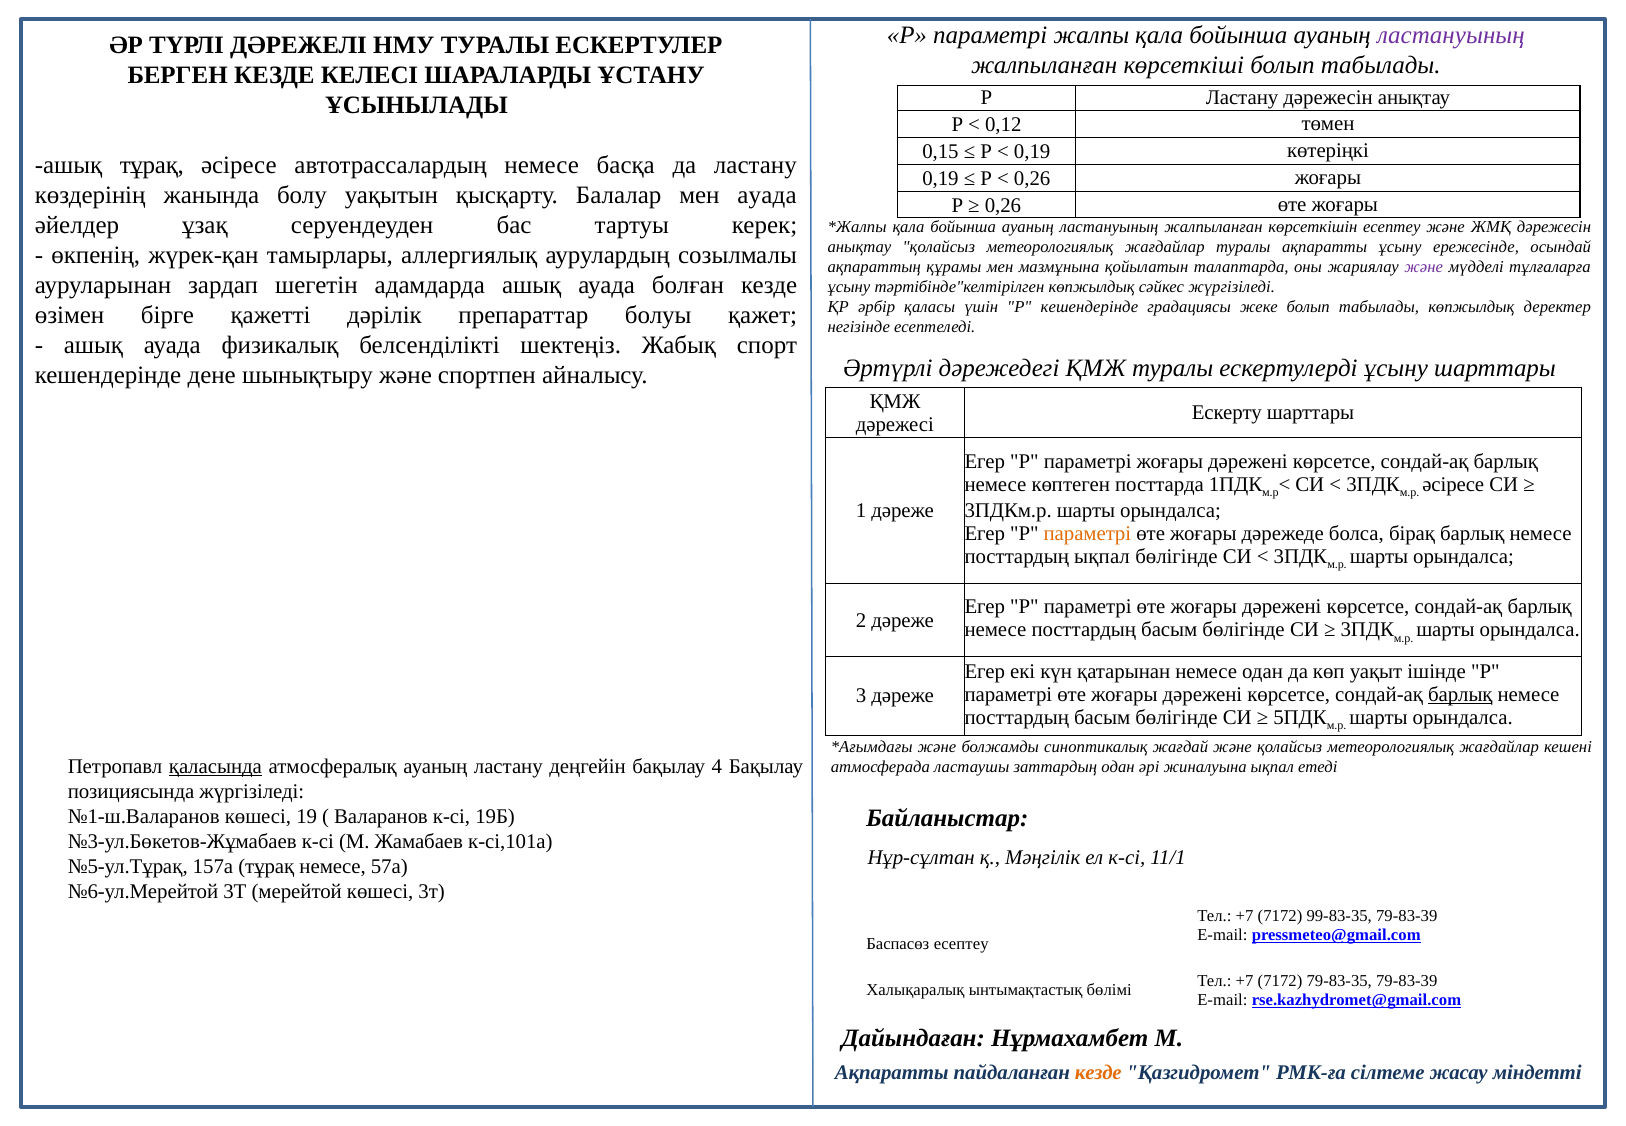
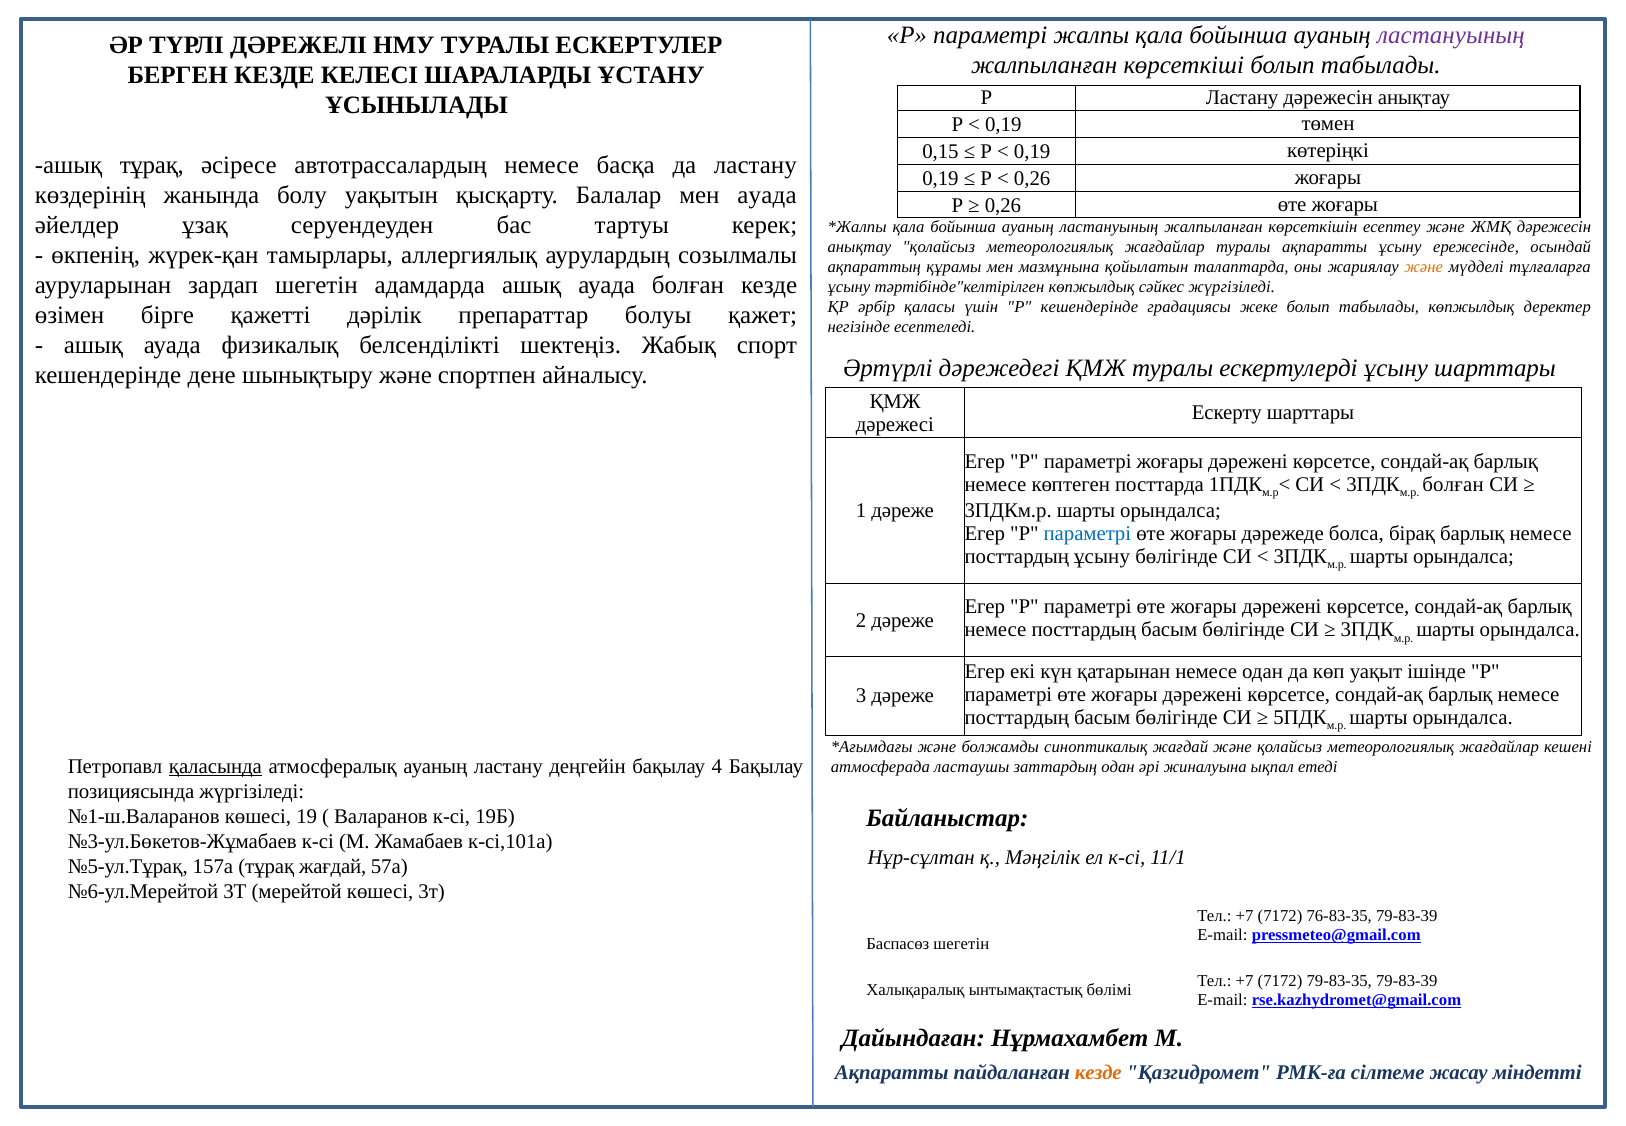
0,12 at (1003, 125): 0,12 -> 0,19
және at (1424, 267) colour: purple -> orange
әсіресе at (1453, 484): әсіресе -> болған
параметрі at (1087, 534) colour: orange -> blue
посттардың ықпал: ықпал -> ұсыну
барлық at (1460, 694) underline: present -> none
тұрақ немесе: немесе -> жағдай
99-83-35: 99-83-35 -> 76-83-35
Баспасөз есептеу: есептеу -> шегетін
